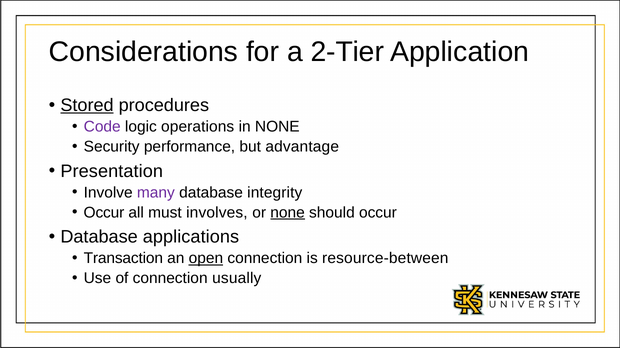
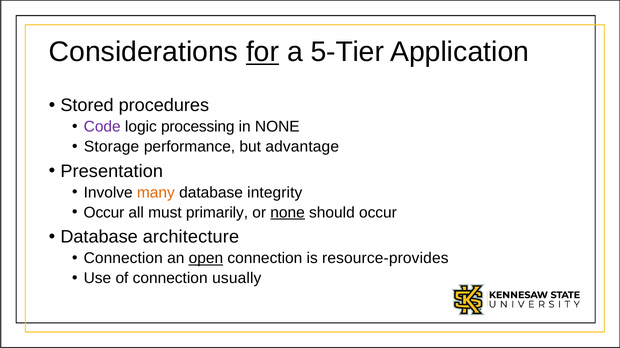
for underline: none -> present
2-Tier: 2-Tier -> 5-Tier
Stored underline: present -> none
operations: operations -> processing
Security: Security -> Storage
many colour: purple -> orange
involves: involves -> primarily
applications: applications -> architecture
Transaction at (123, 259): Transaction -> Connection
resource-between: resource-between -> resource-provides
